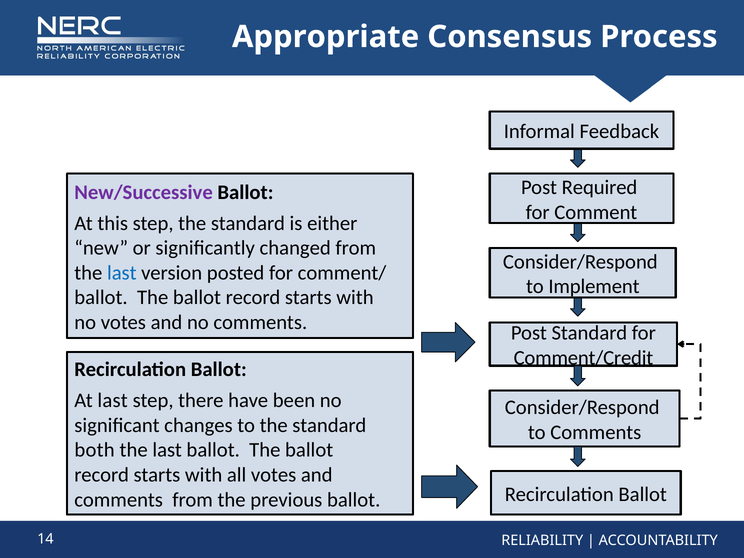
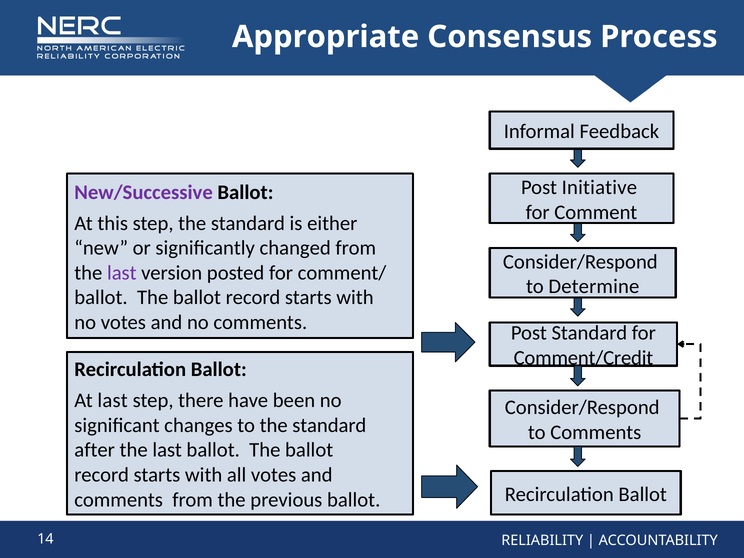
Required: Required -> Initiative
last at (122, 273) colour: blue -> purple
Implement: Implement -> Determine
both: both -> after
